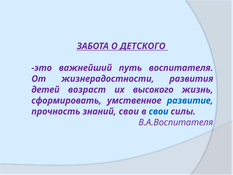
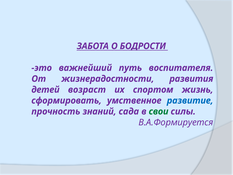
ДЕТСКОГО: ДЕТСКОГО -> БОДРОСТИ
высокого: высокого -> спортом
знаний свои: свои -> сада
свои at (159, 111) colour: blue -> green
В.А.Воспитателя: В.А.Воспитателя -> В.А.Формируется
